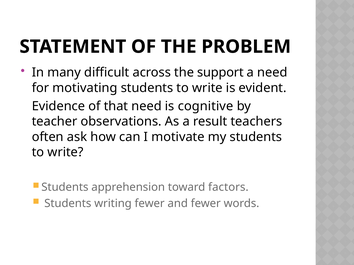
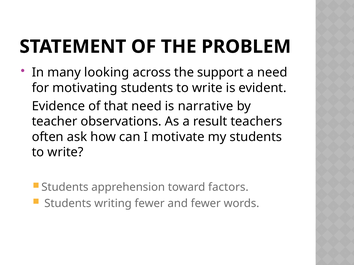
difficult: difficult -> looking
cognitive: cognitive -> narrative
